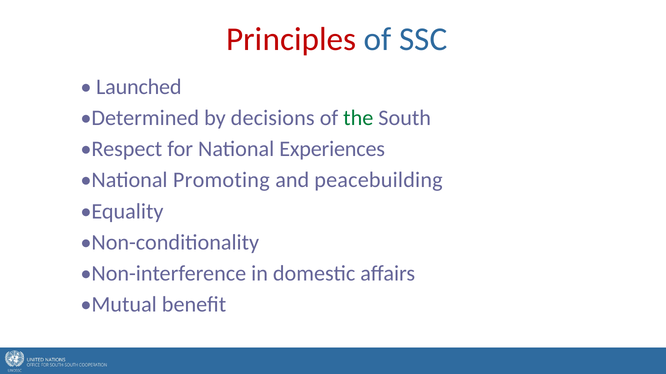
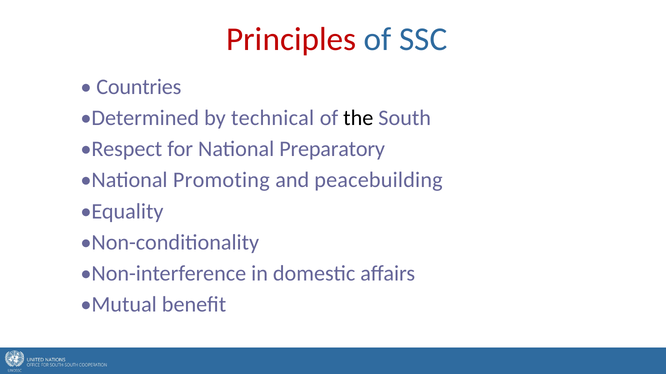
Launched: Launched -> Countries
decisions: decisions -> technical
the colour: green -> black
Experiences: Experiences -> Preparatory
